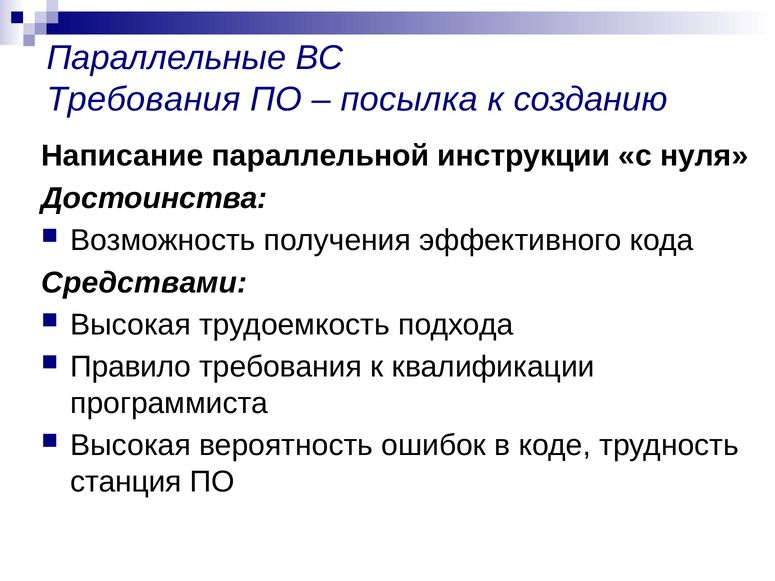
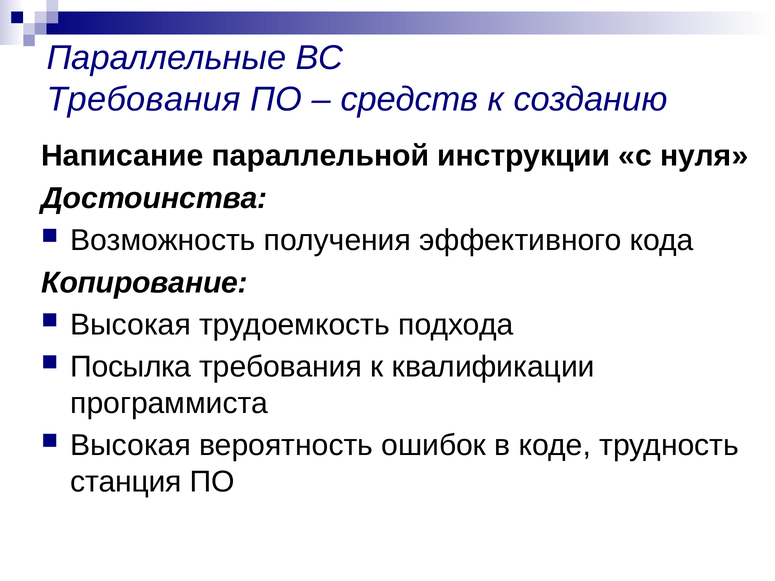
посылка: посылка -> средств
Средствами: Средствами -> Копирование
Правило: Правило -> Посылка
